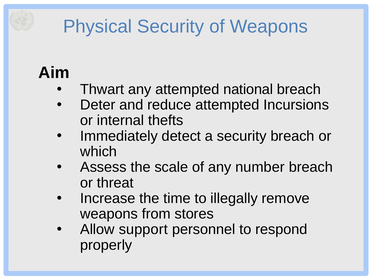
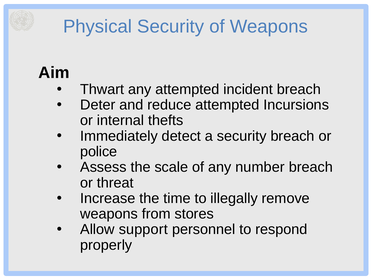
national: national -> incident
which: which -> police
